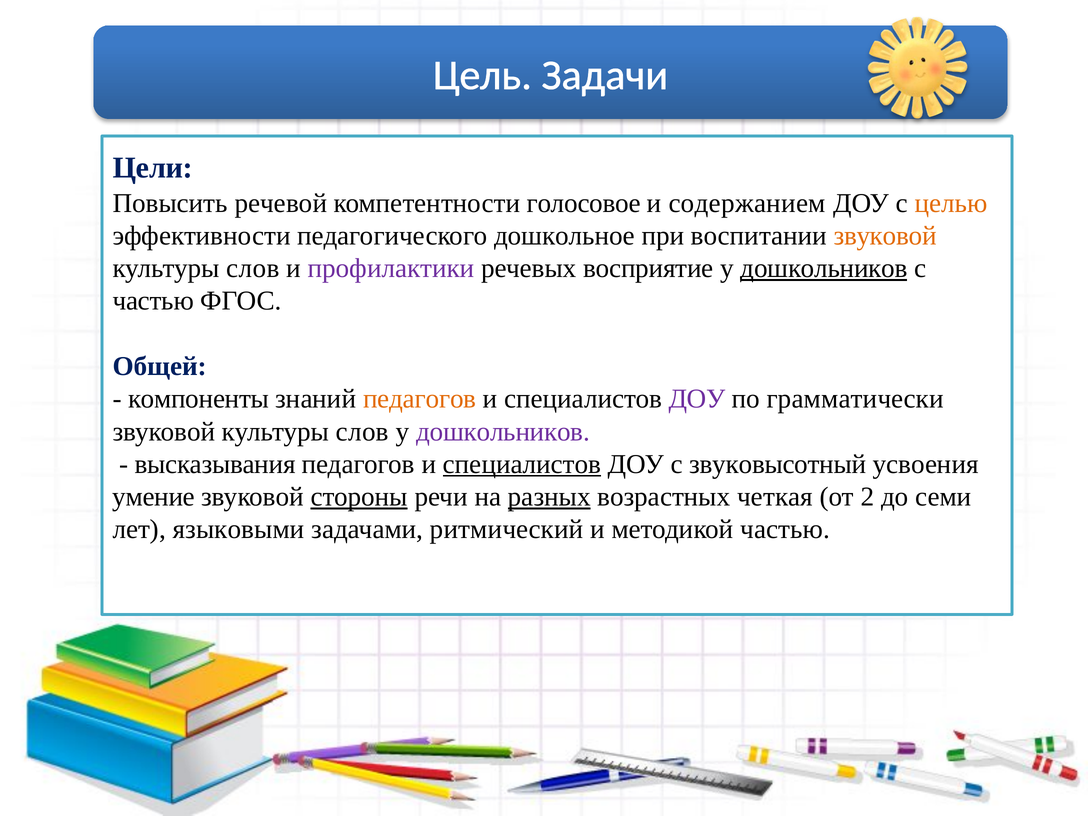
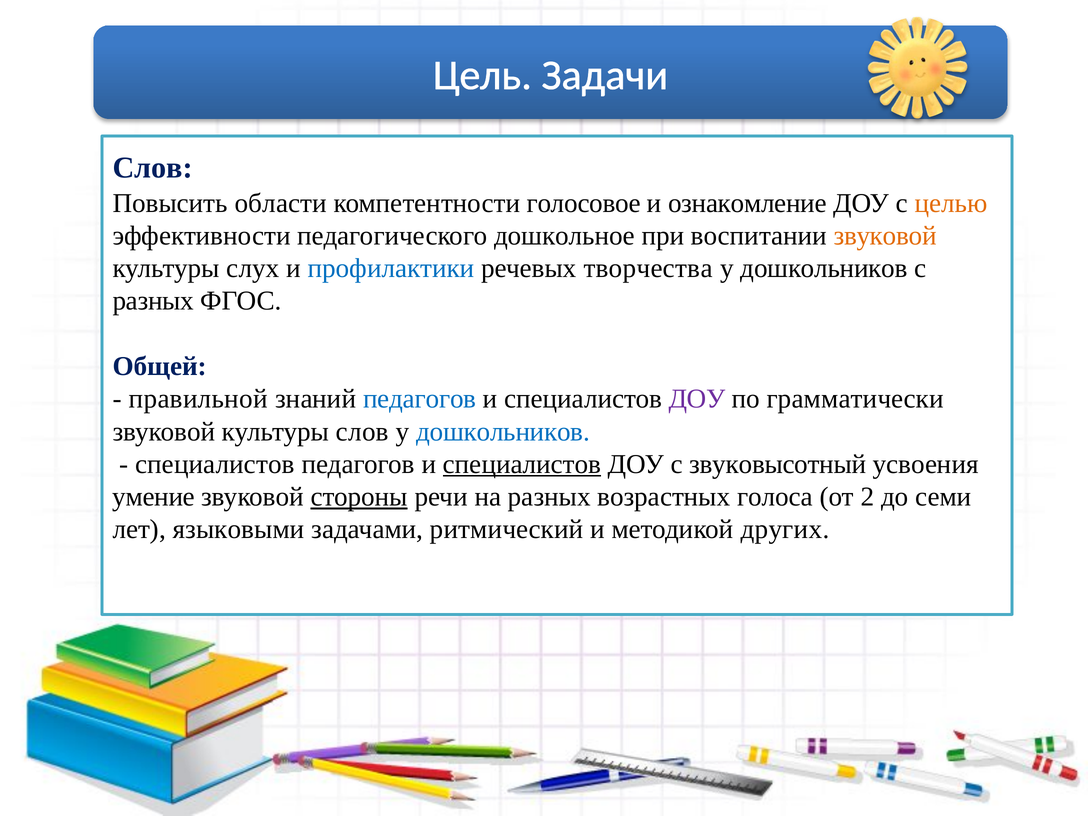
Цели at (153, 168): Цели -> Слов
речевой: речевой -> области
содержанием: содержанием -> ознакомление
слов at (253, 268): слов -> слух
профилактики colour: purple -> blue
восприятие: восприятие -> творчества
дошкольников at (824, 268) underline: present -> none
частью at (153, 301): частью -> разных
компоненты: компоненты -> правильной
педагогов at (420, 399) colour: orange -> blue
дошкольников at (503, 432) colour: purple -> blue
высказывания at (215, 464): высказывания -> специалистов
разных at (549, 497) underline: present -> none
четкая: четкая -> голоса
методикой частью: частью -> других
